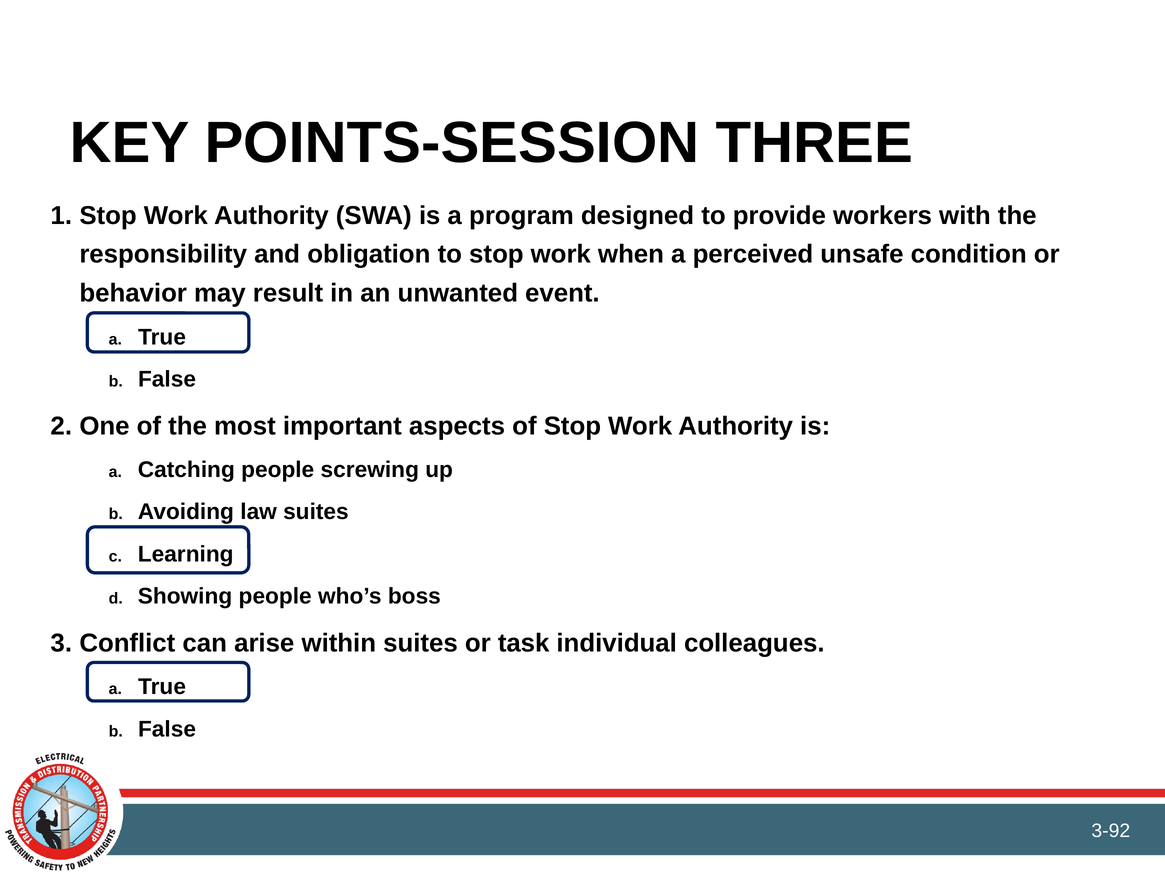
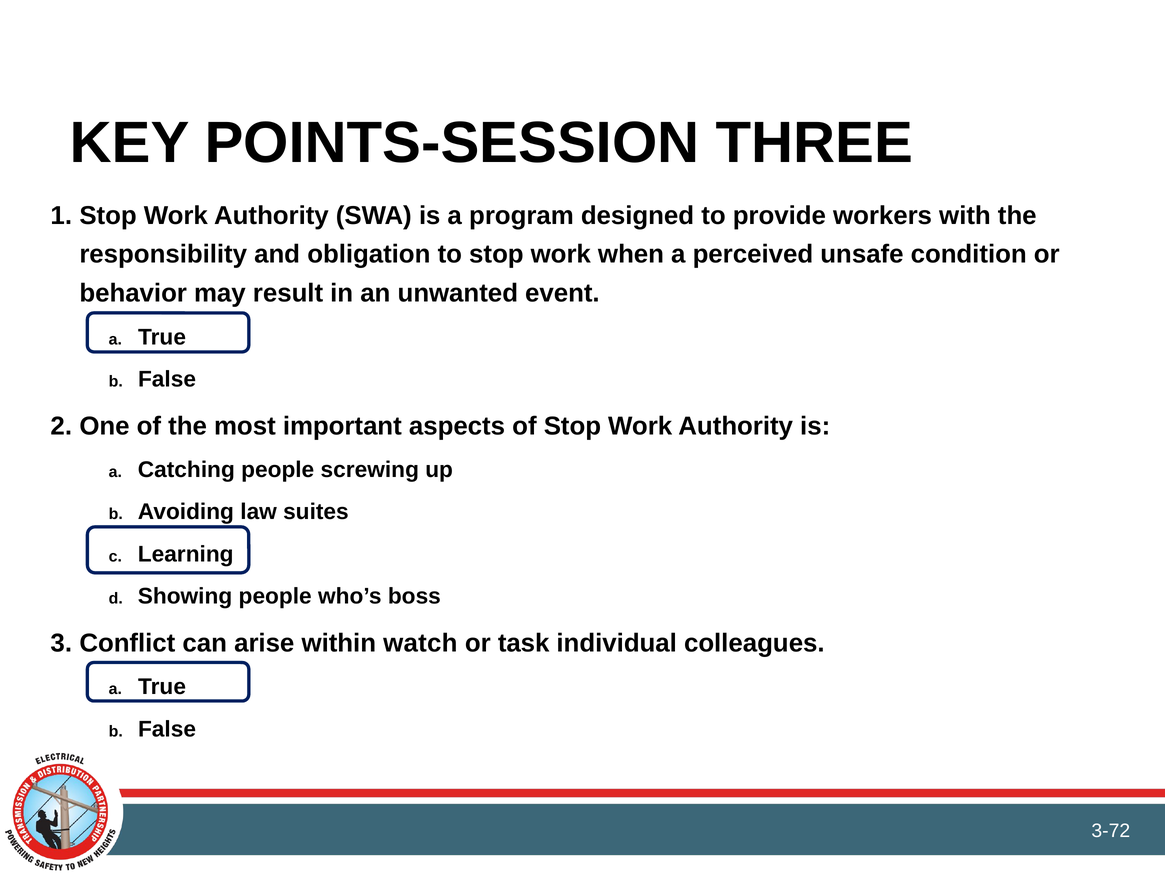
within suites: suites -> watch
3-92: 3-92 -> 3-72
